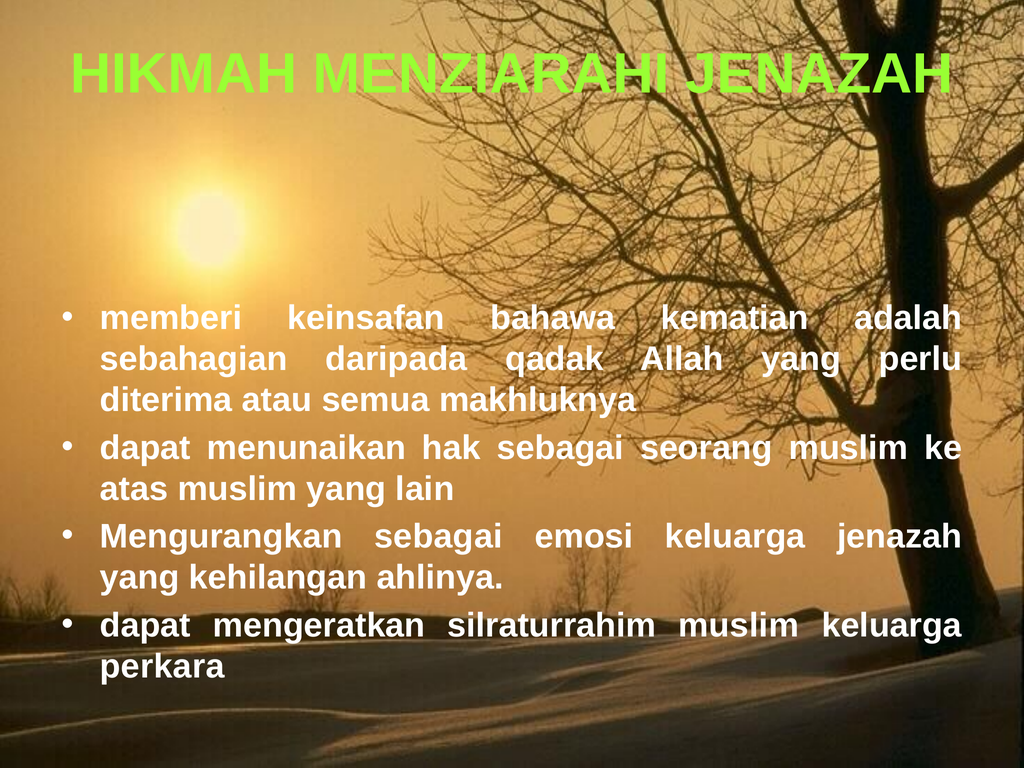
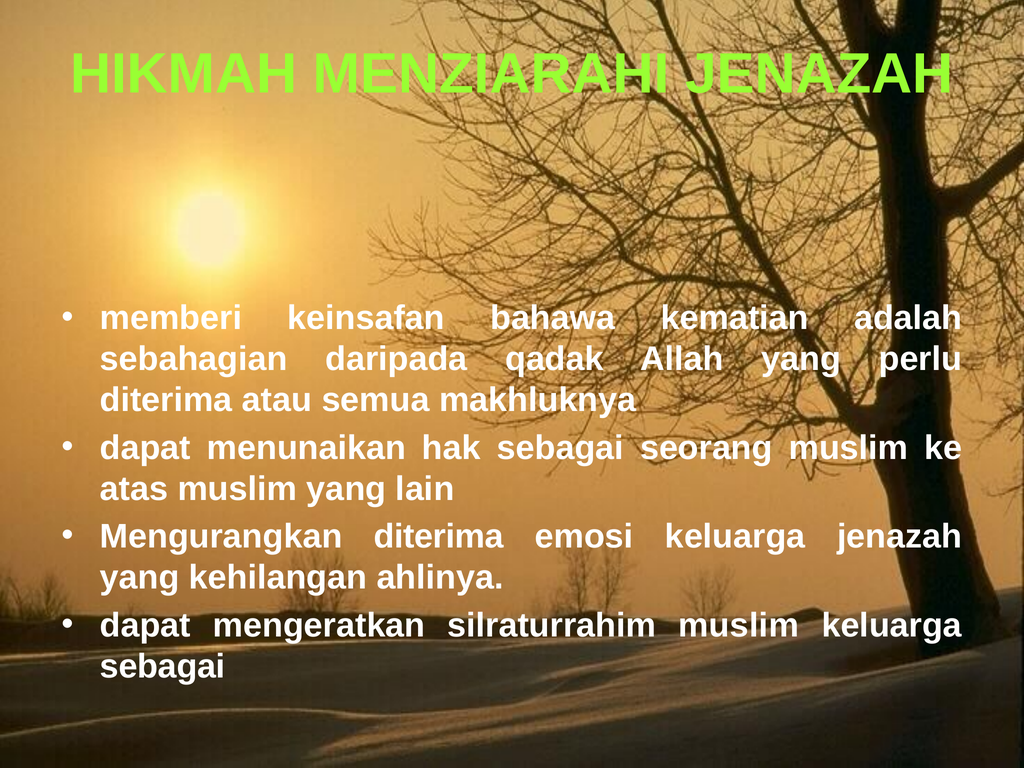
Mengurangkan sebagai: sebagai -> diterima
perkara at (162, 666): perkara -> sebagai
